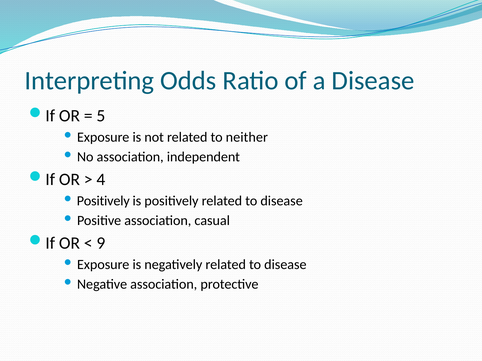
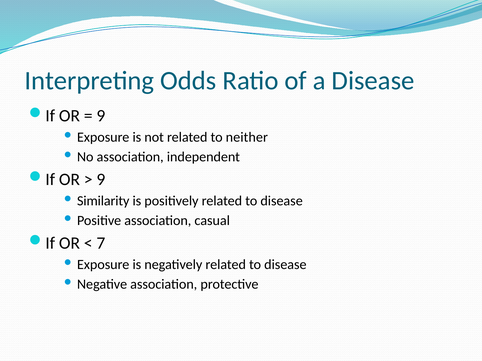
5 at (101, 116): 5 -> 9
4 at (101, 180): 4 -> 9
Positively at (103, 201): Positively -> Similarity
9: 9 -> 7
